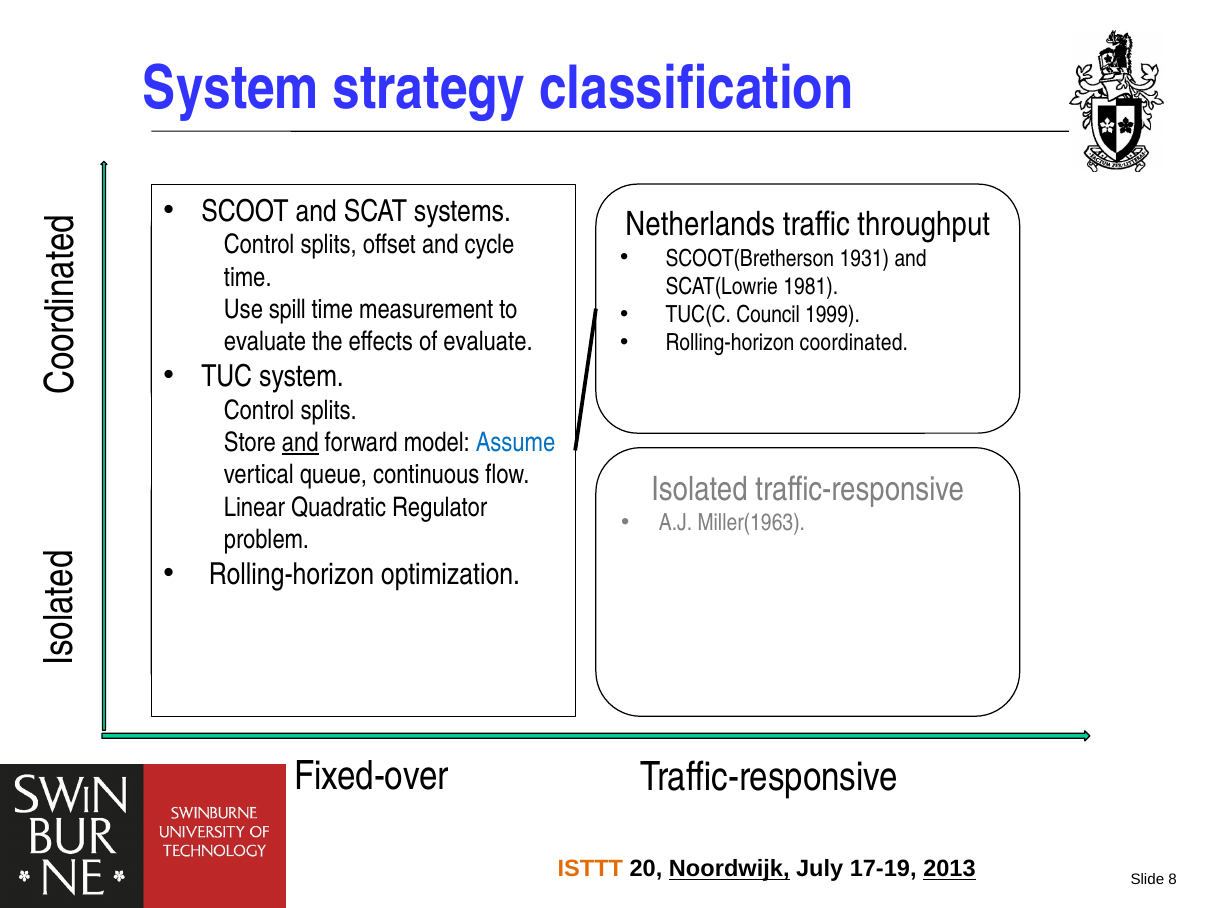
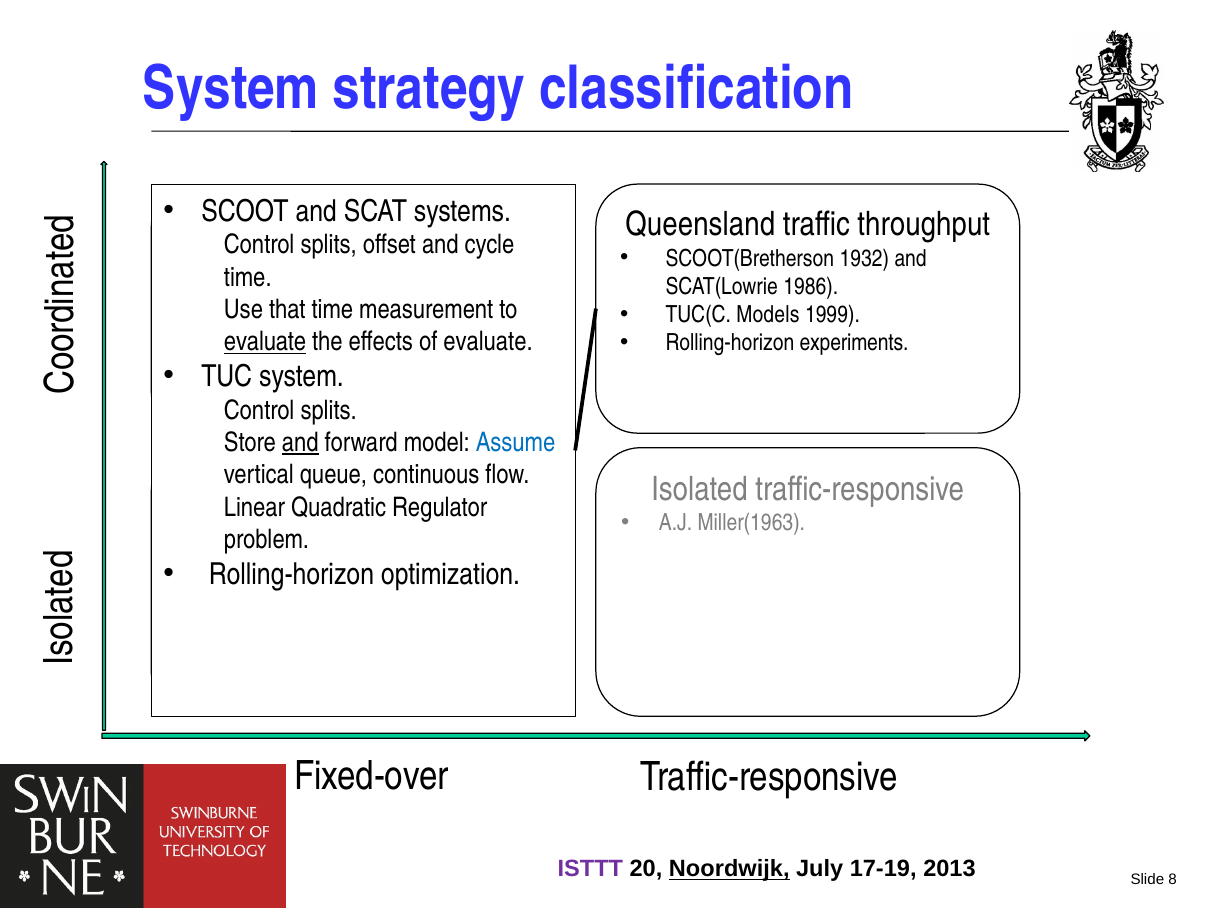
Netherlands: Netherlands -> Queensland
1931: 1931 -> 1932
1981: 1981 -> 1986
spill: spill -> that
Council: Council -> Models
Rolling-horizon coordinated: coordinated -> experiments
evaluate at (265, 342) underline: none -> present
ISTTT colour: orange -> purple
2013 underline: present -> none
